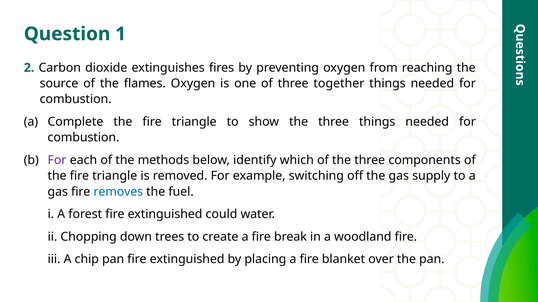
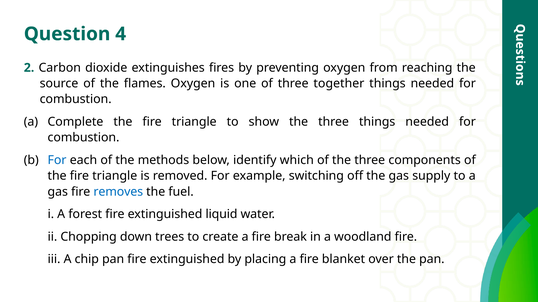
1: 1 -> 4
For at (57, 160) colour: purple -> blue
could: could -> liquid
